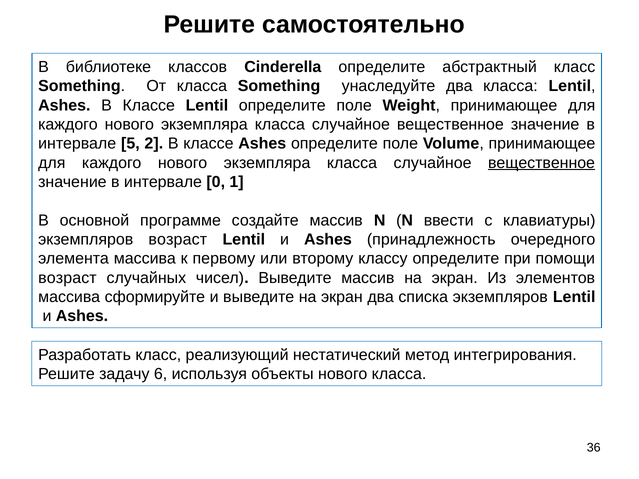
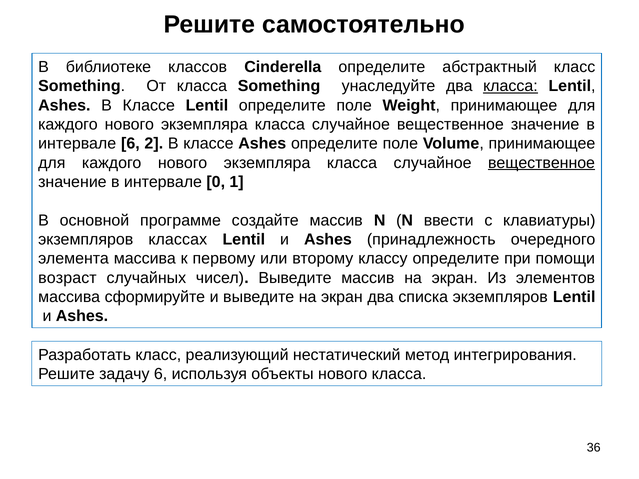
класса at (510, 86) underline: none -> present
интервале 5: 5 -> 6
экземпляров возраст: возраст -> классах
